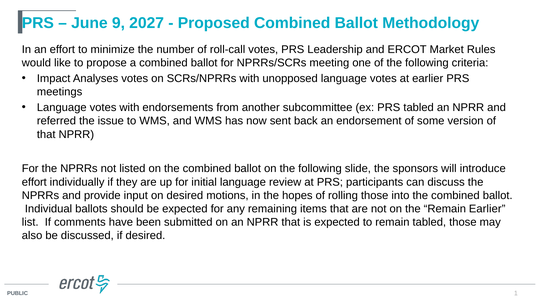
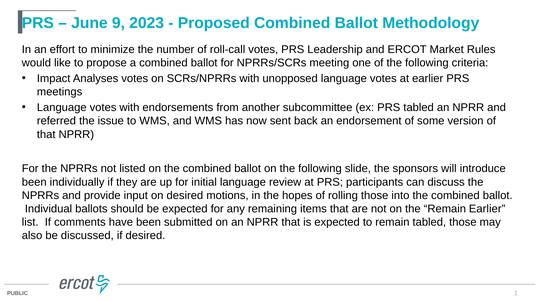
2027: 2027 -> 2023
effort at (34, 182): effort -> been
